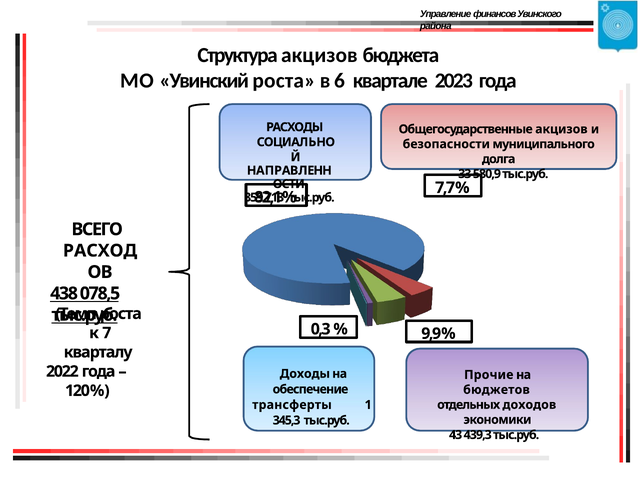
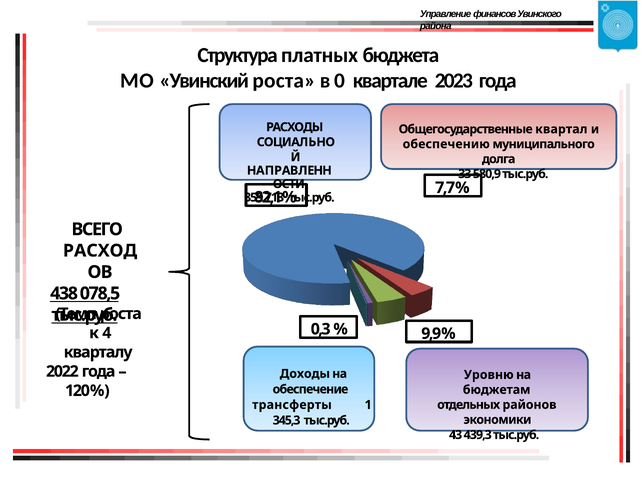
Структура акцизов: акцизов -> платных
6: 6 -> 0
Общегосударственные акцизов: акцизов -> квартал
безопасности: безопасности -> обеспечению
7: 7 -> 4
Прочие: Прочие -> Уровню
бюджетов: бюджетов -> бюджетам
доходов: доходов -> районов
